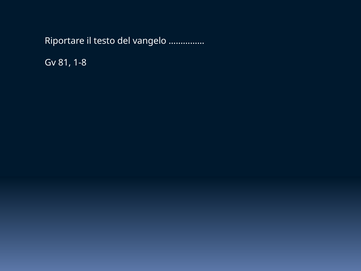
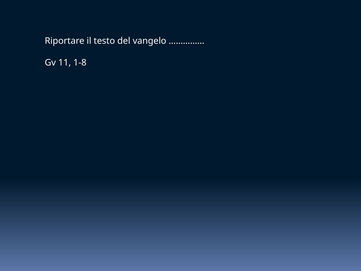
81: 81 -> 11
